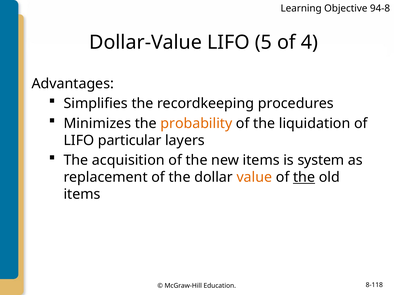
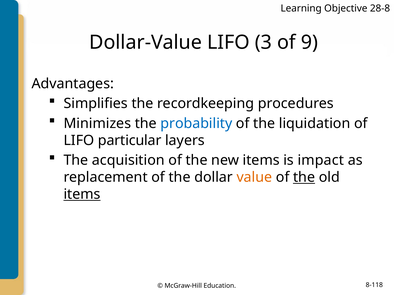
94-8: 94-8 -> 28-8
5: 5 -> 3
4: 4 -> 9
probability colour: orange -> blue
system: system -> impact
items at (82, 195) underline: none -> present
